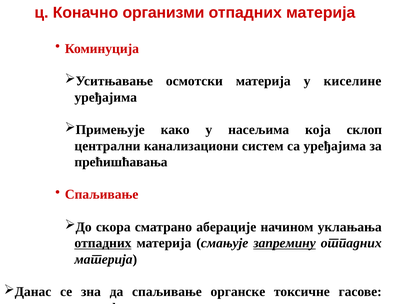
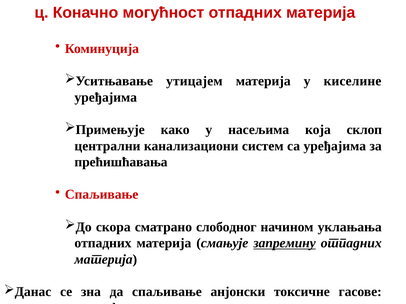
организми: организми -> могућност
осмотски: осмотски -> утицајем
аберације: аберације -> слободног
отпадних at (103, 244) underline: present -> none
органске: органске -> анјонски
